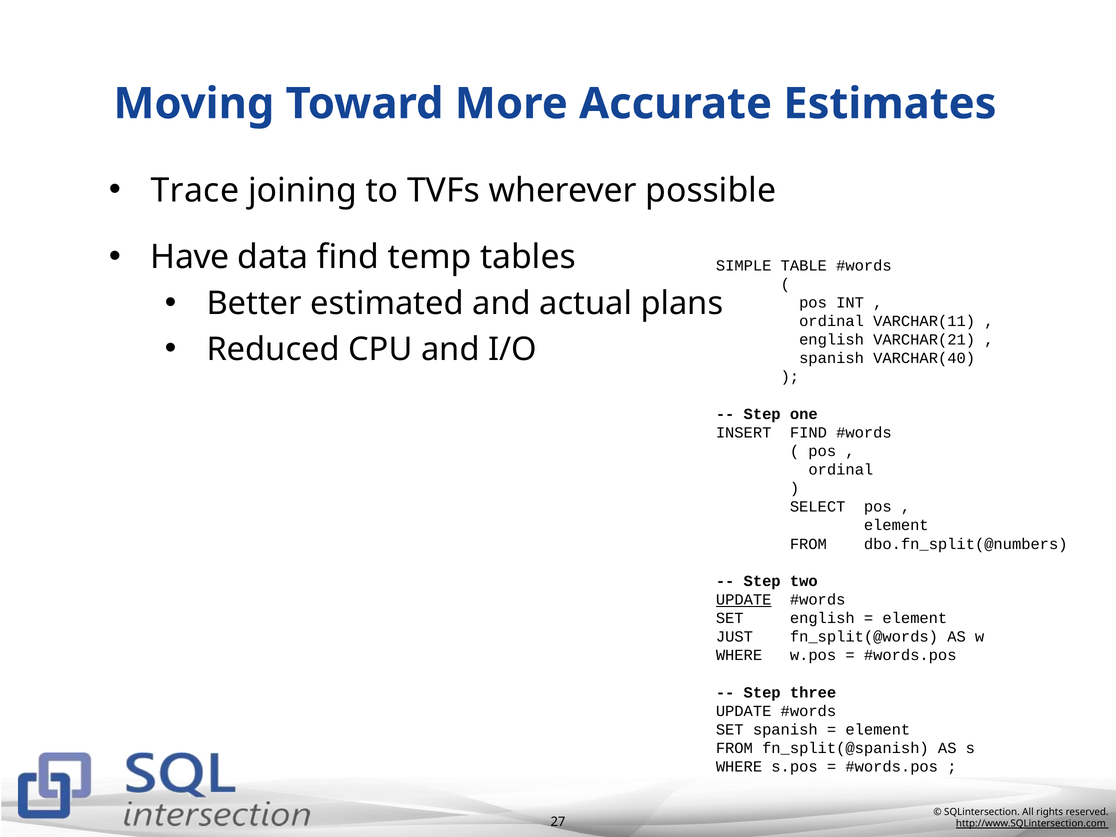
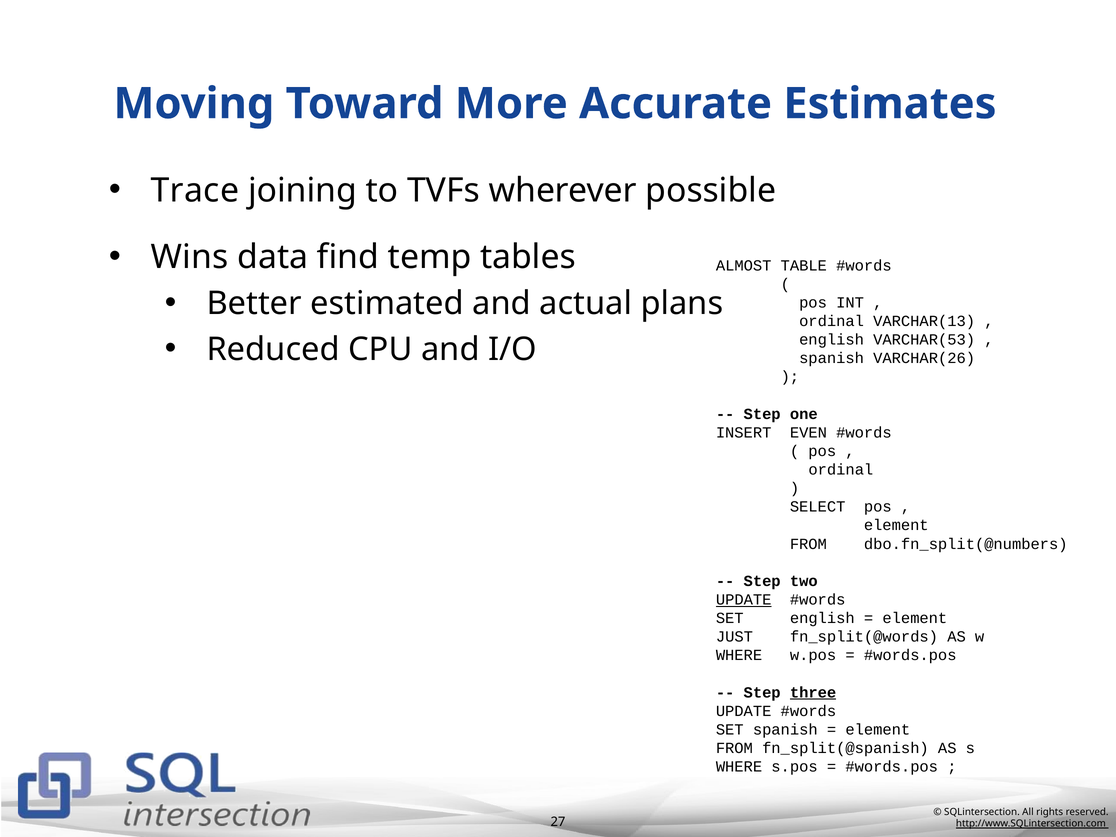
Have: Have -> Wins
SIMPLE: SIMPLE -> ALMOST
VARCHAR(11: VARCHAR(11 -> VARCHAR(13
VARCHAR(21: VARCHAR(21 -> VARCHAR(53
VARCHAR(40: VARCHAR(40 -> VARCHAR(26
INSERT FIND: FIND -> EVEN
three underline: none -> present
